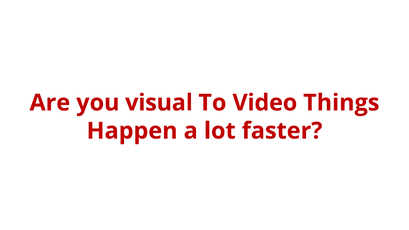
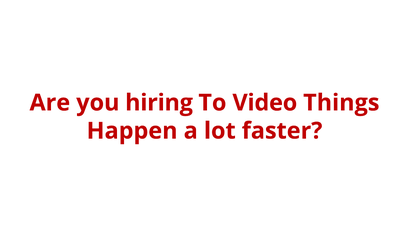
visual: visual -> hiring
